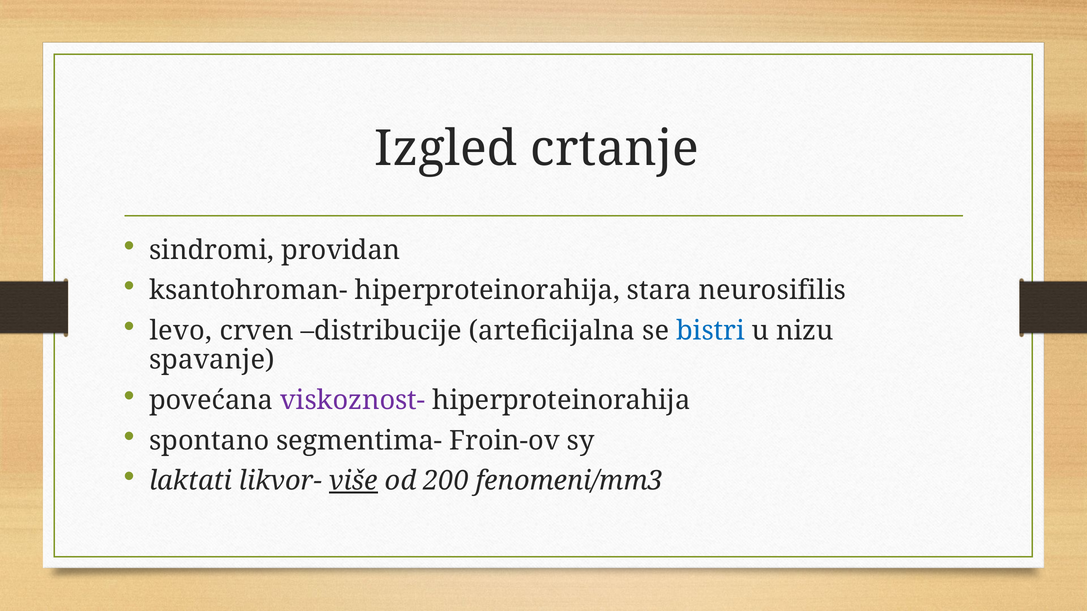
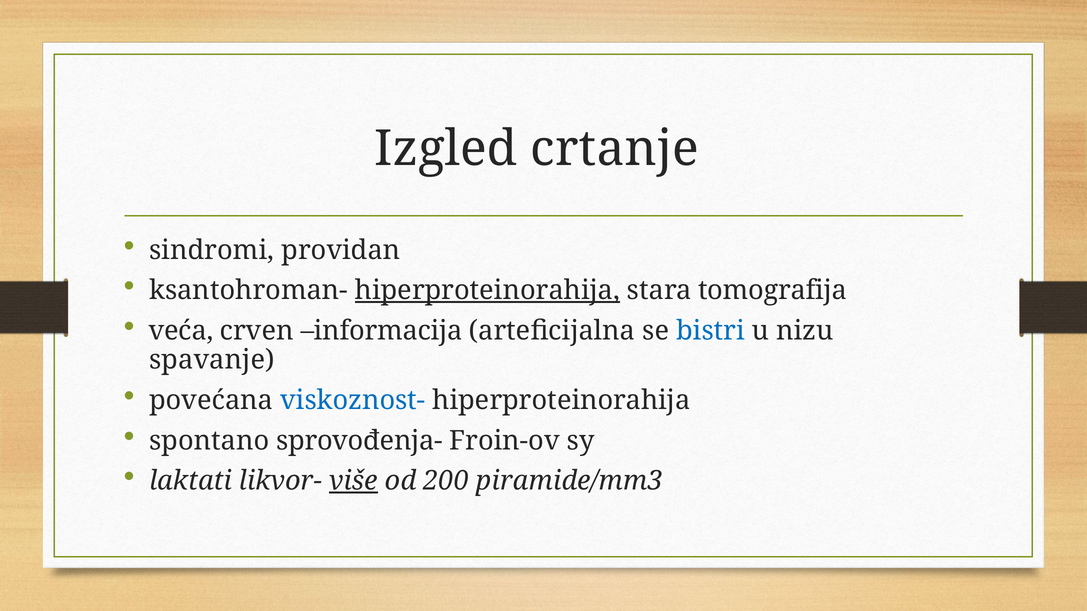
hiperproteinorahija at (487, 291) underline: none -> present
neurosifilis: neurosifilis -> tomografija
levo: levo -> veća
distribucije: distribucije -> informacija
viskoznost- colour: purple -> blue
segmentima-: segmentima- -> sprovođenja-
fenomeni/mm3: fenomeni/mm3 -> piramide/mm3
